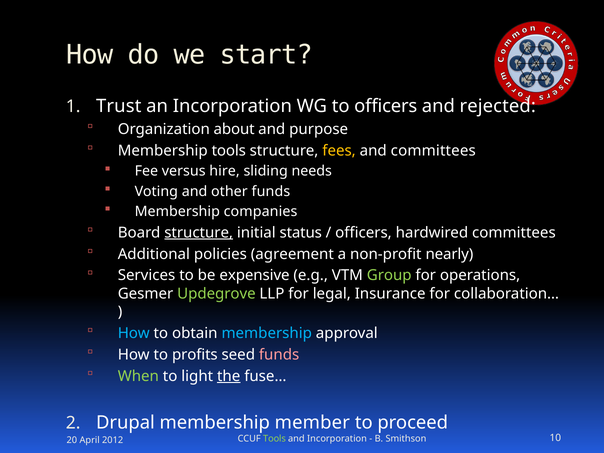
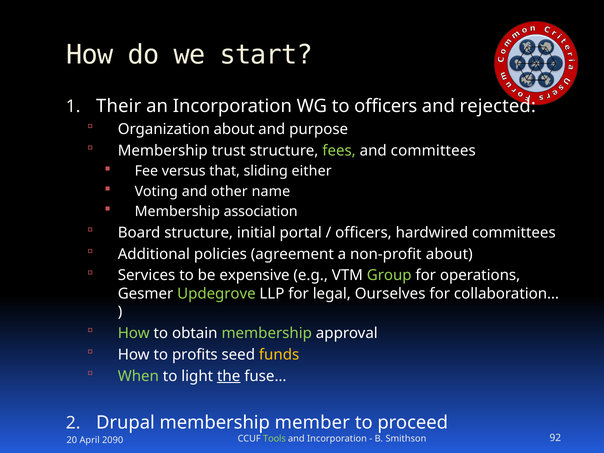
Trust: Trust -> Their
Membership tools: tools -> trust
fees colour: yellow -> light green
hire: hire -> that
needs: needs -> either
other funds: funds -> name
companies: companies -> association
structure at (199, 233) underline: present -> none
status: status -> portal
non-profit nearly: nearly -> about
Insurance: Insurance -> Ourselves
How at (134, 333) colour: light blue -> light green
membership at (267, 333) colour: light blue -> light green
funds at (279, 355) colour: pink -> yellow
10: 10 -> 92
2012: 2012 -> 2090
